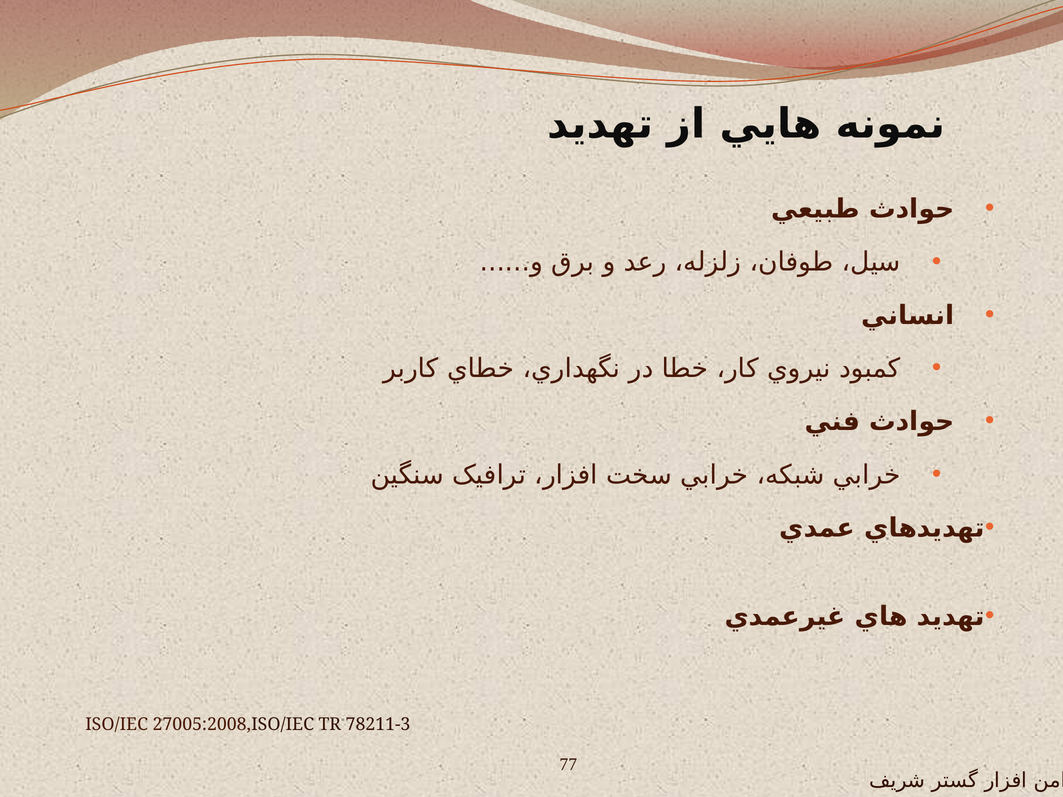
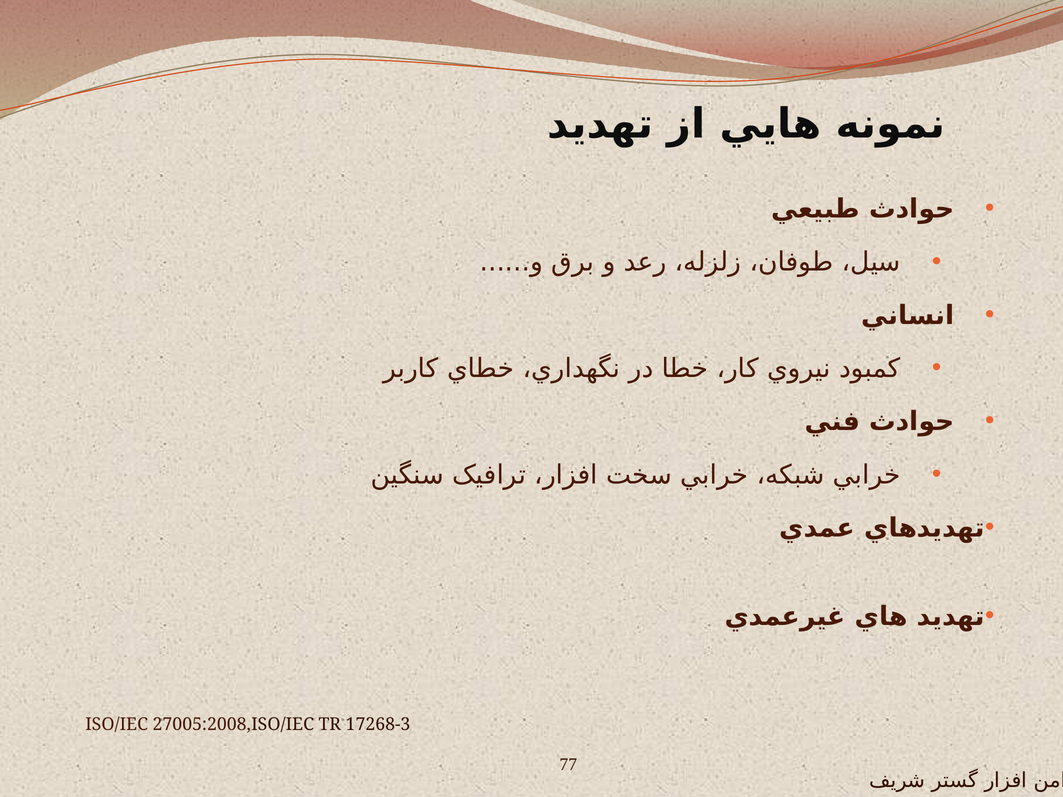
78211-3: 78211-3 -> 17268-3
